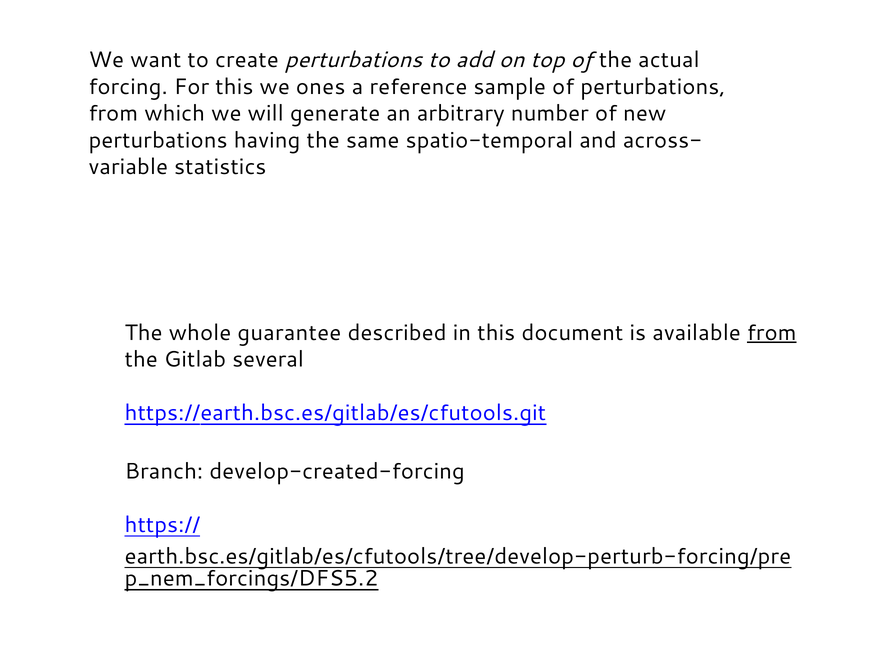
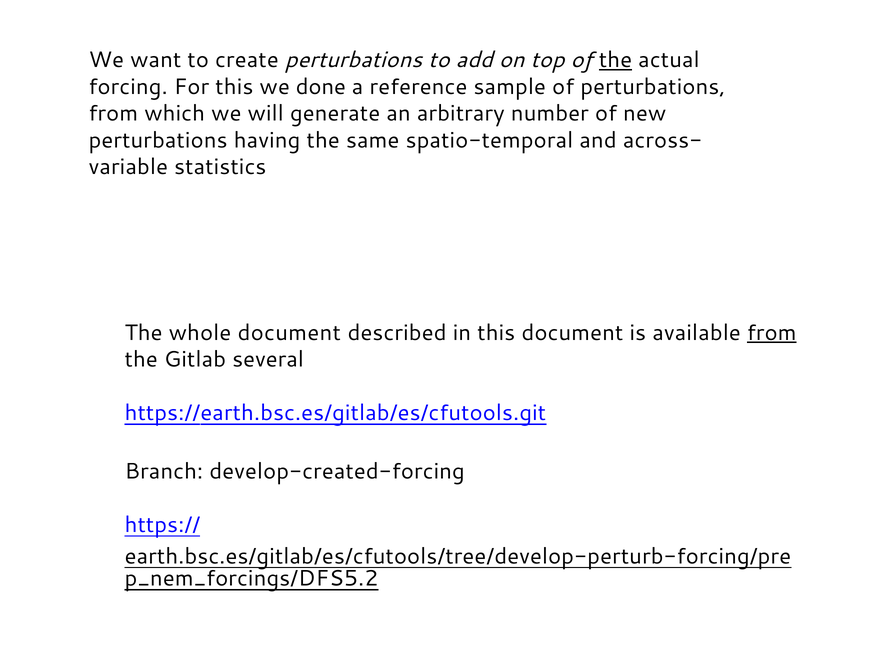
the at (615, 60) underline: none -> present
ones: ones -> done
whole guarantee: guarantee -> document
